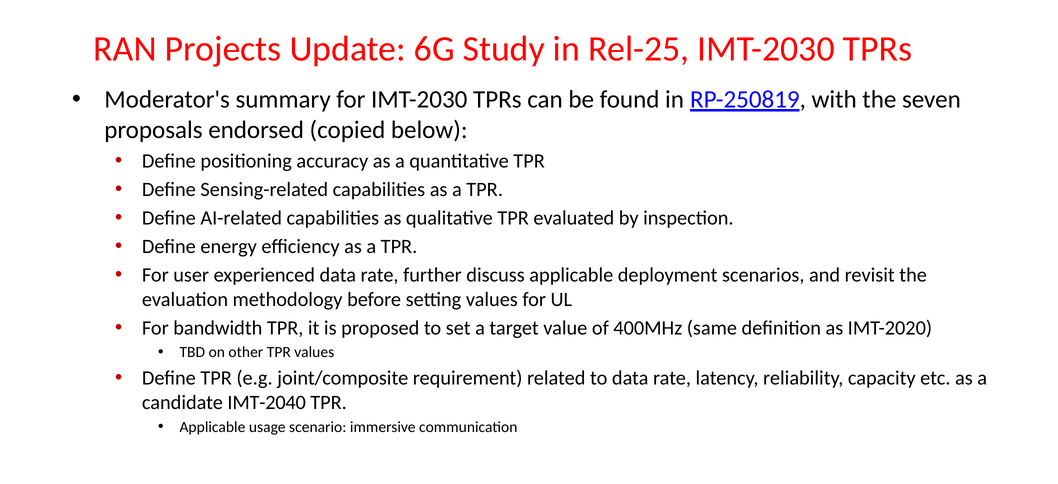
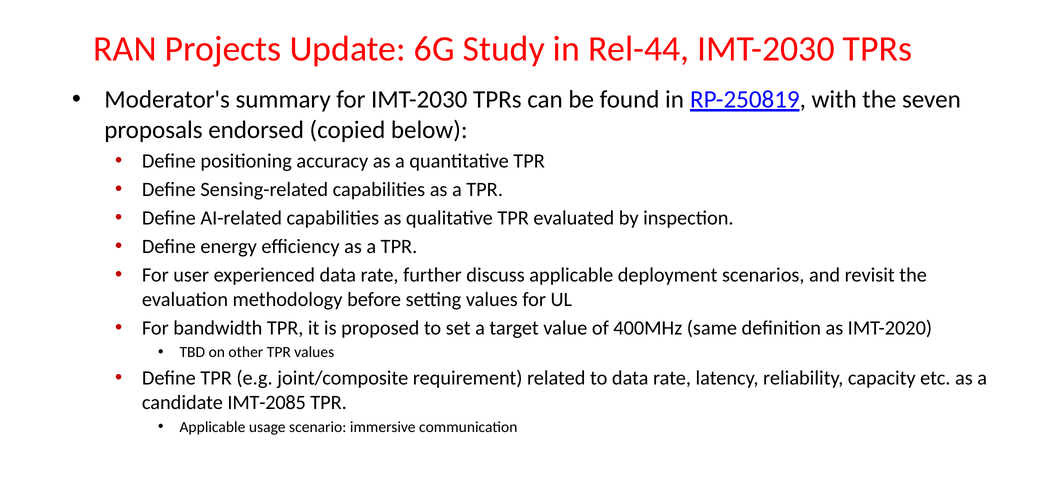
Rel-25: Rel-25 -> Rel-44
IMT-2040: IMT-2040 -> IMT-2085
